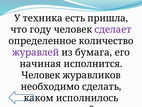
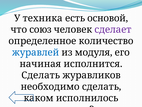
пришла: пришла -> основой
году: году -> союз
журавлей colour: purple -> blue
бумага: бумага -> модуля
Человек at (41, 75): Человек -> Сделать
